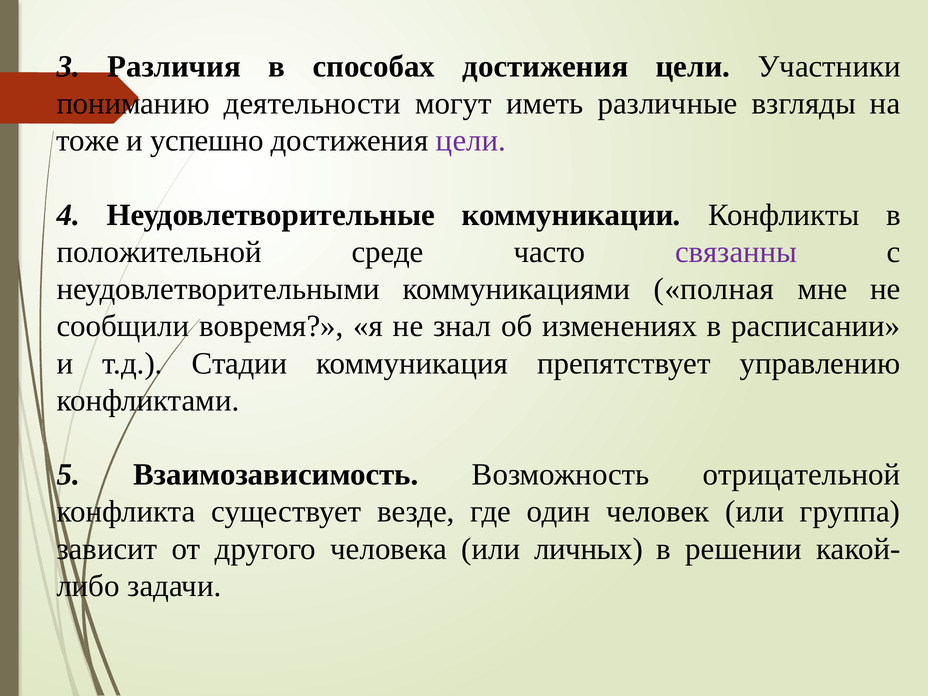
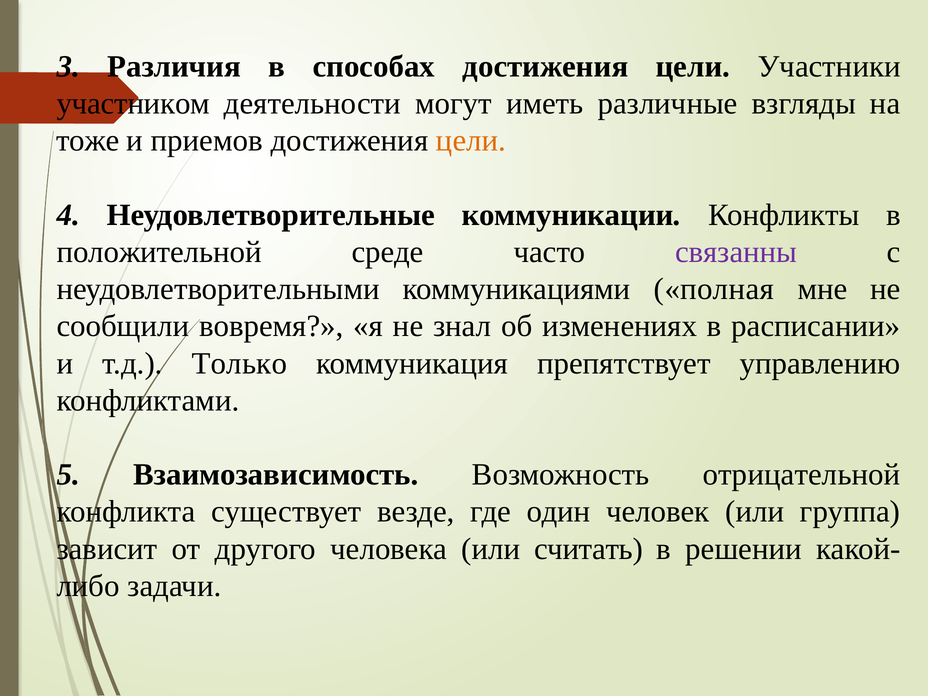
пониманию: пониманию -> участником
успешно: успешно -> приемов
цели at (471, 141) colour: purple -> orange
Стадии: Стадии -> Только
личных: личных -> считать
